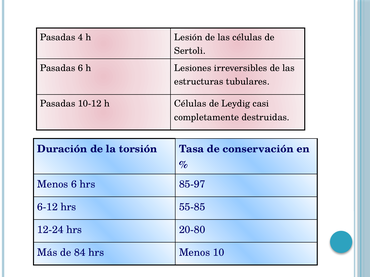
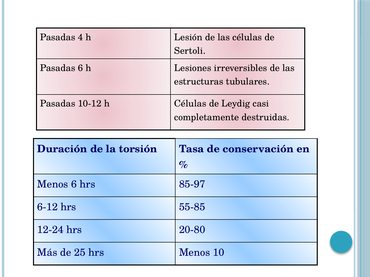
84: 84 -> 25
